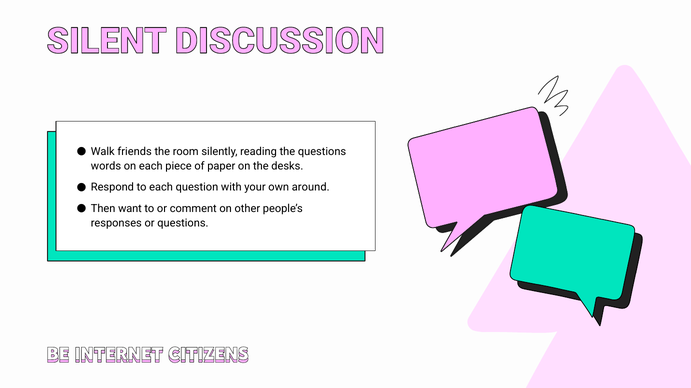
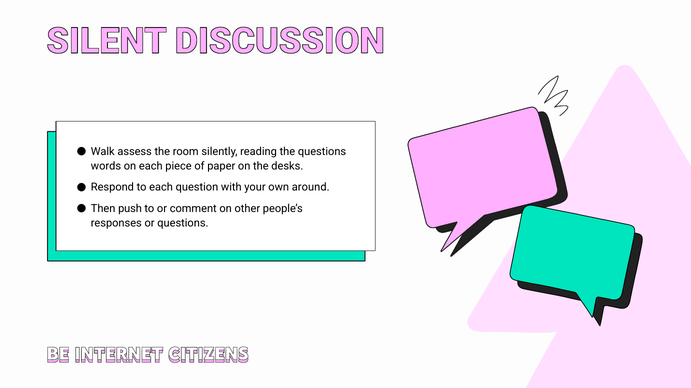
friends: friends -> assess
want: want -> push
